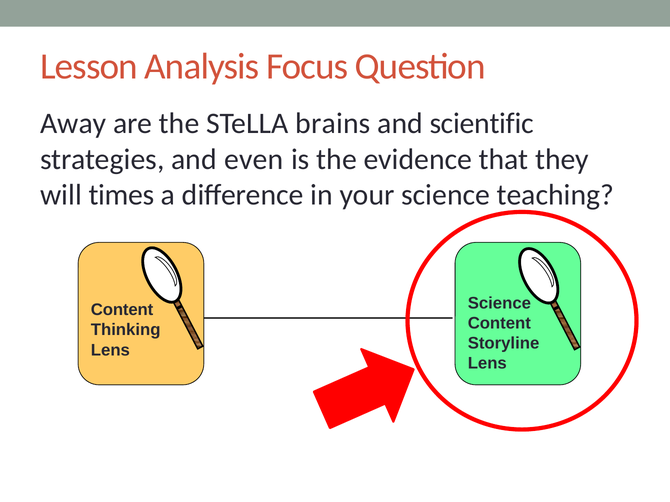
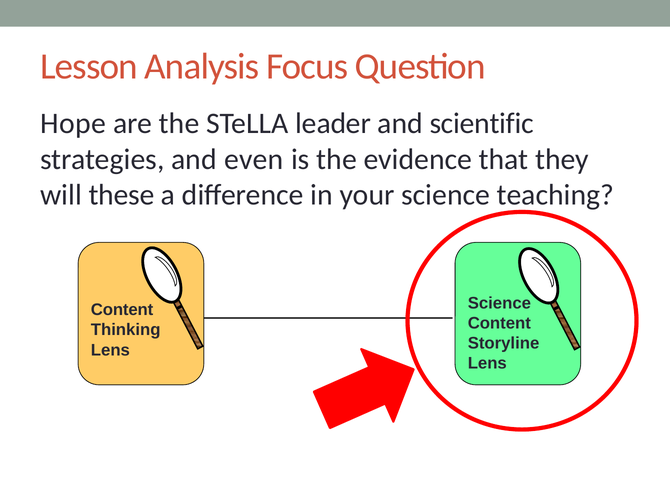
Away: Away -> Hope
brains: brains -> leader
times: times -> these
